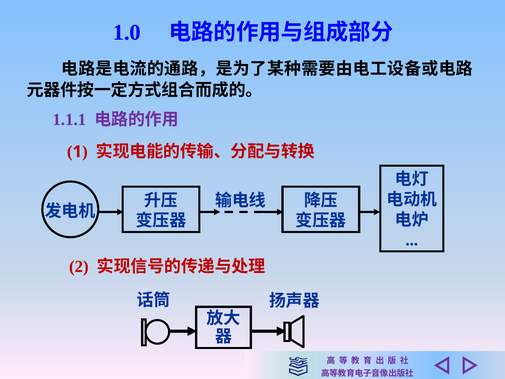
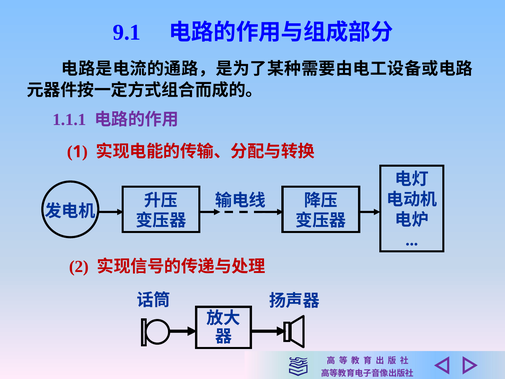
1.0: 1.0 -> 9.1
